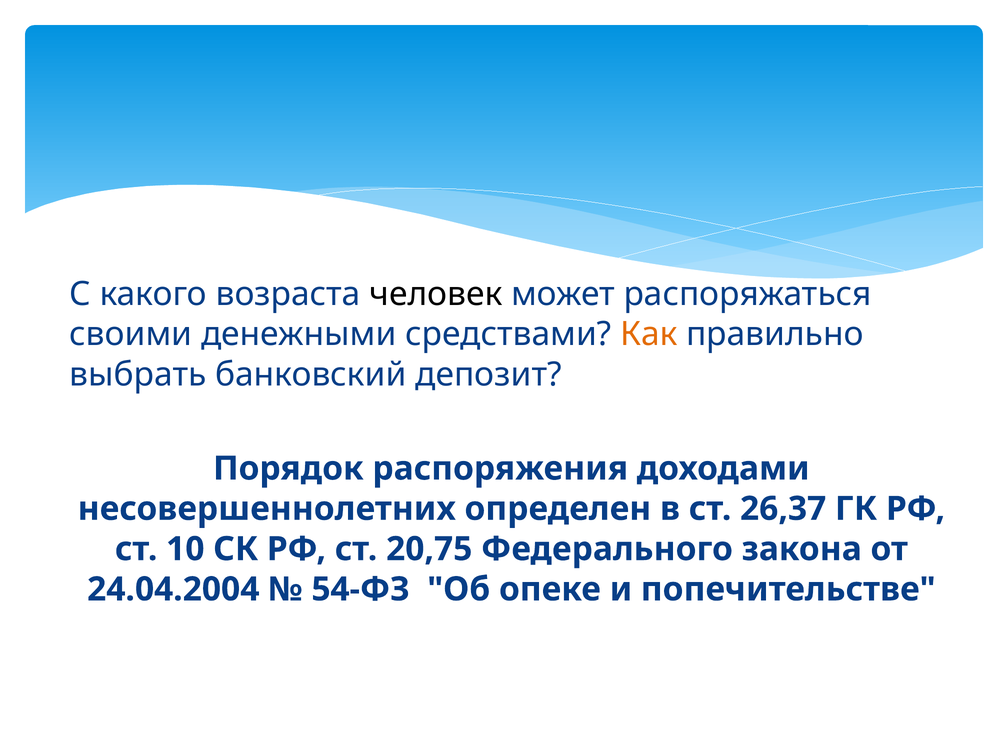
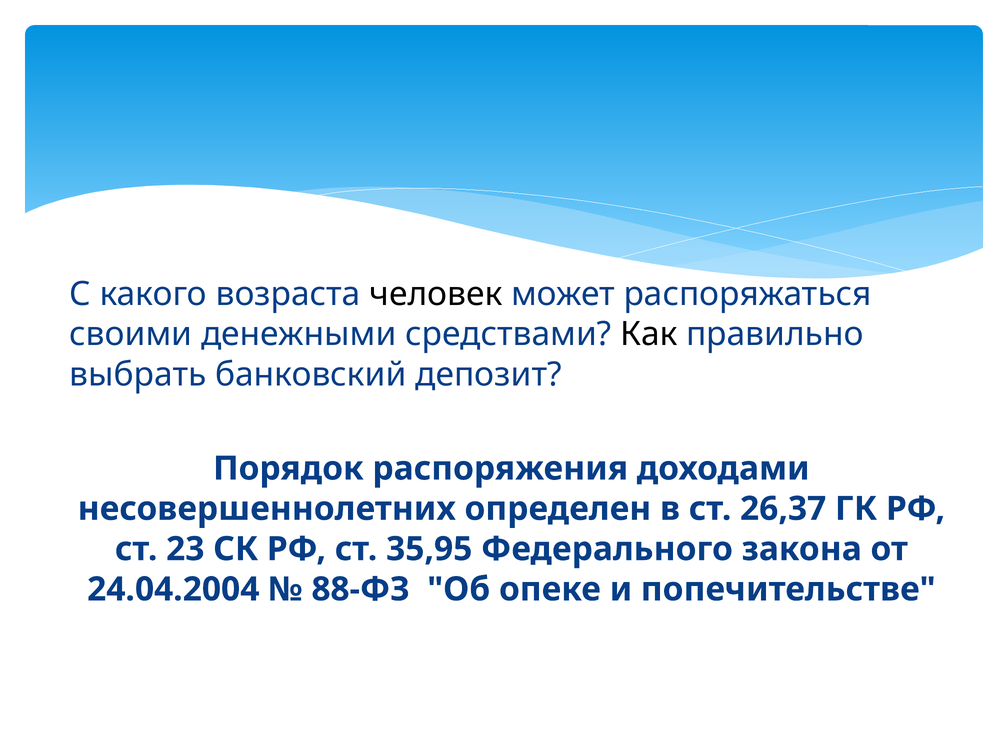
Как colour: orange -> black
10: 10 -> 23
20,75: 20,75 -> 35,95
54-ФЗ: 54-ФЗ -> 88-ФЗ
